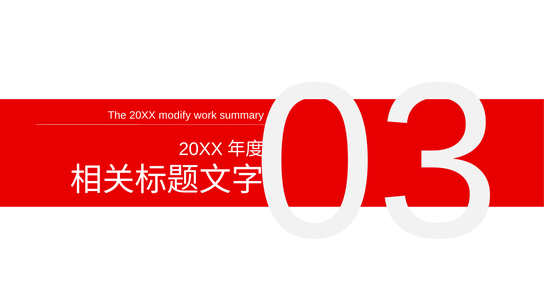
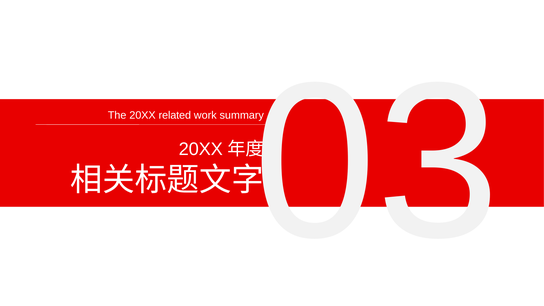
modify: modify -> related
